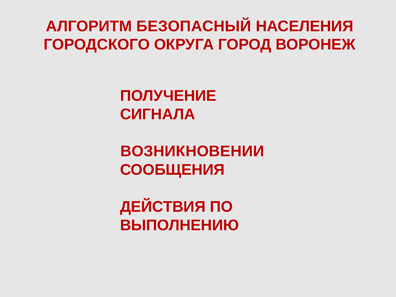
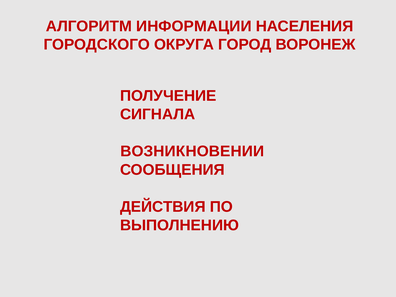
БЕЗОПАСНЫЙ: БЕЗОПАСНЫЙ -> ИНФОРМАЦИИ
